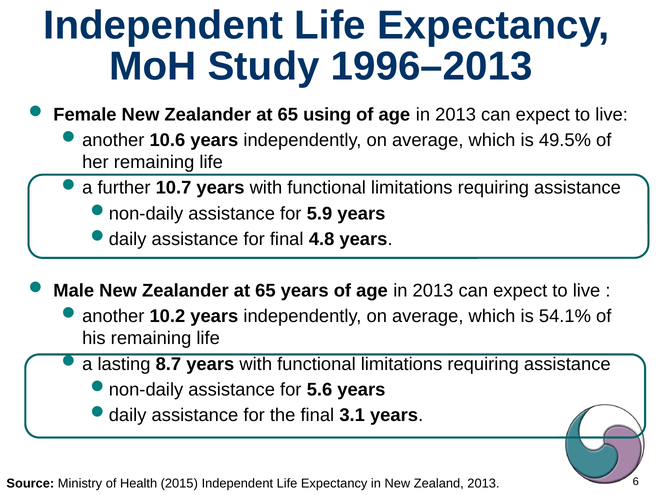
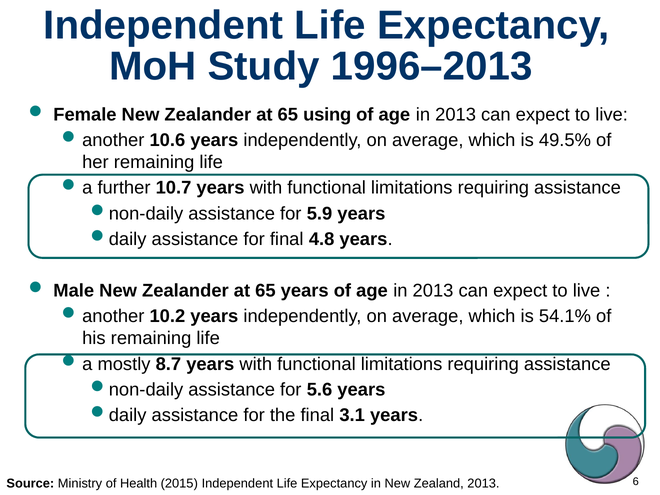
lasting: lasting -> mostly
